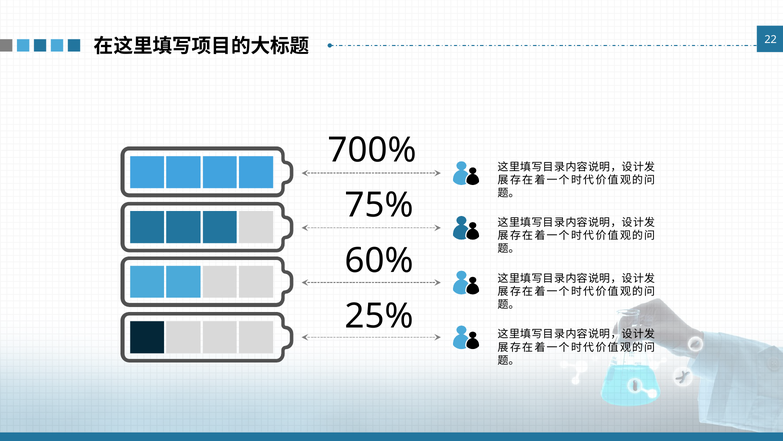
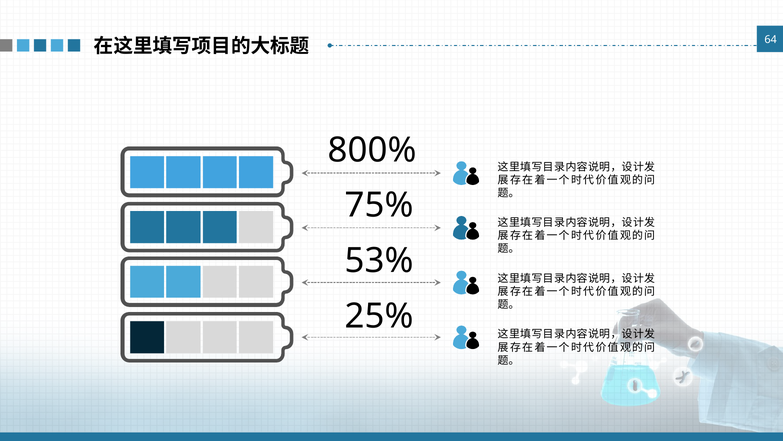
22: 22 -> 64
700%: 700% -> 800%
60%: 60% -> 53%
